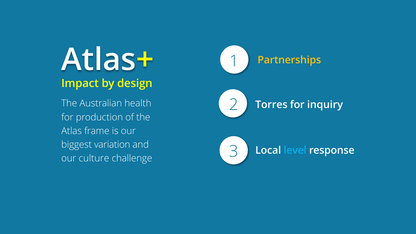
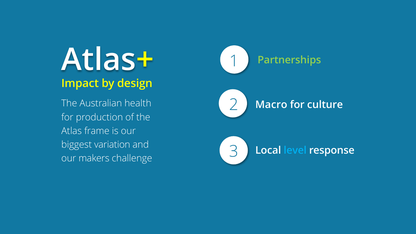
Partnerships colour: yellow -> light green
Torres: Torres -> Macro
inquiry: inquiry -> culture
culture: culture -> makers
